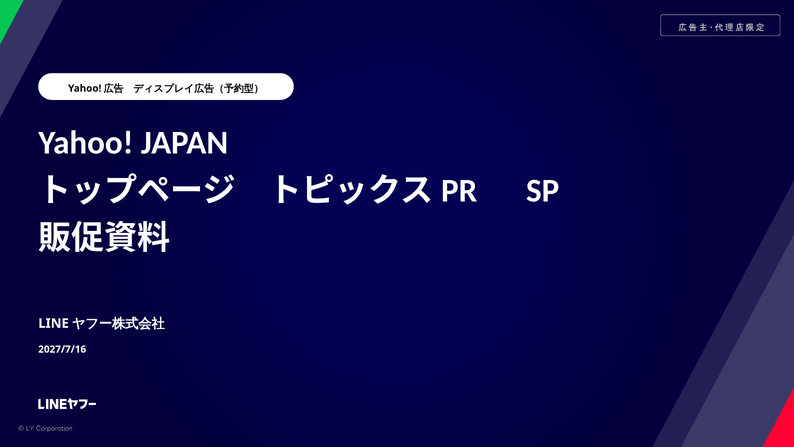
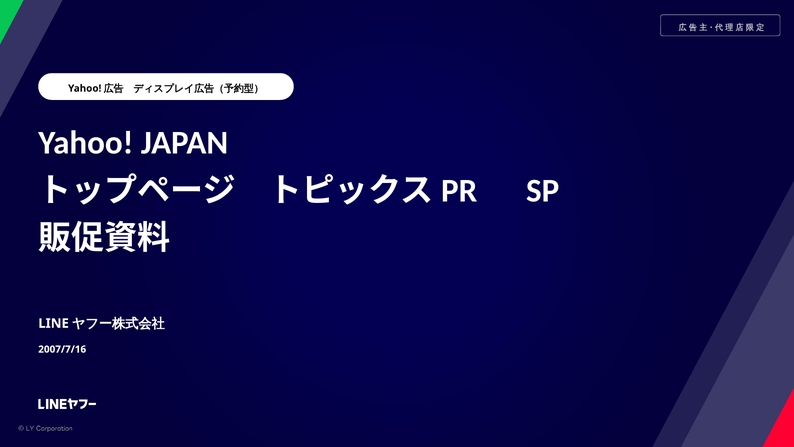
2027/7/16: 2027/7/16 -> 2007/7/16
